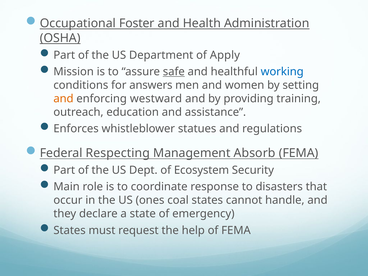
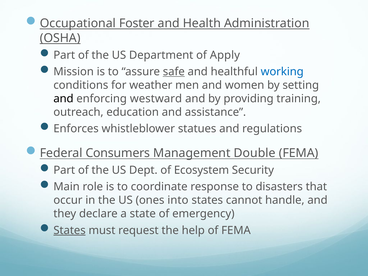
answers: answers -> weather
and at (63, 99) colour: orange -> black
Respecting: Respecting -> Consumers
Absorb: Absorb -> Double
coal: coal -> into
States at (70, 230) underline: none -> present
